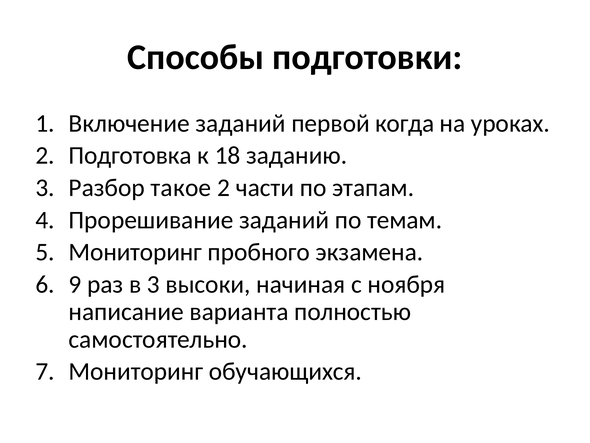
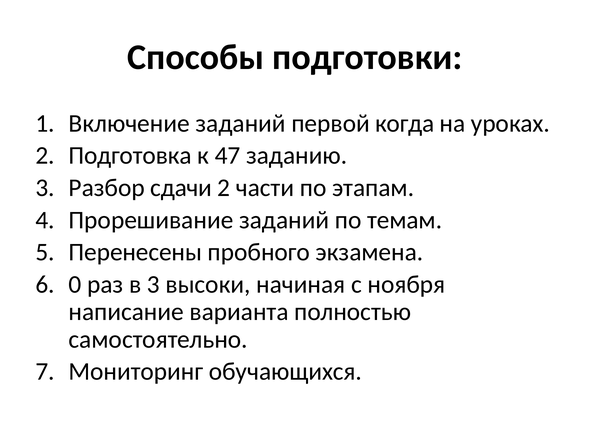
18: 18 -> 47
такое: такое -> сдачи
Мониторинг at (135, 252): Мониторинг -> Перенесены
9: 9 -> 0
